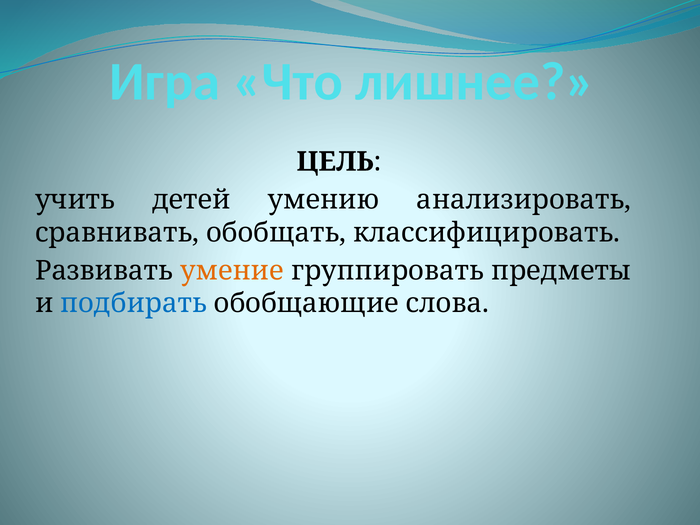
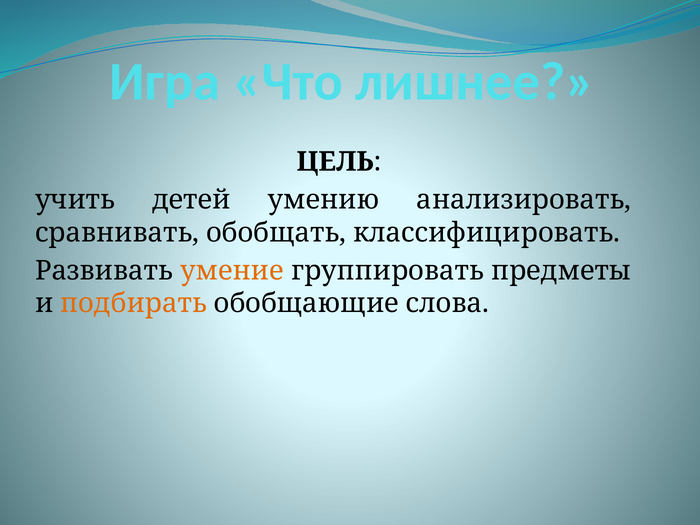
подбирать colour: blue -> orange
